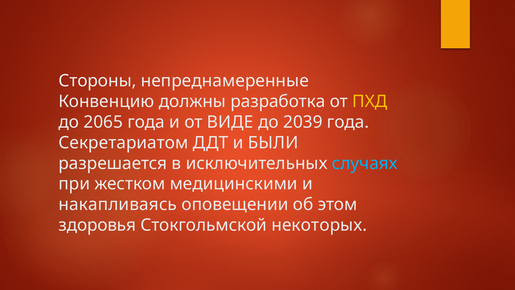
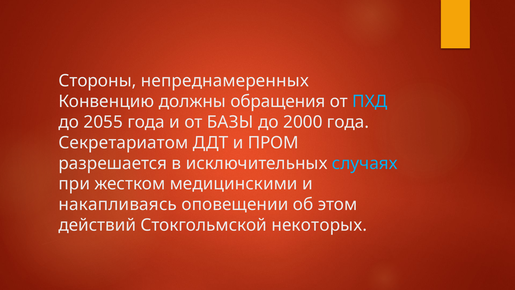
непреднамеренные: непреднамеренные -> непреднамеренных
разработка: разработка -> обращения
ПХД colour: yellow -> light blue
2065: 2065 -> 2055
ВИДЕ: ВИДЕ -> БАЗЫ
2039: 2039 -> 2000
БЫЛИ: БЫЛИ -> ПРОМ
здоровья: здоровья -> действий
